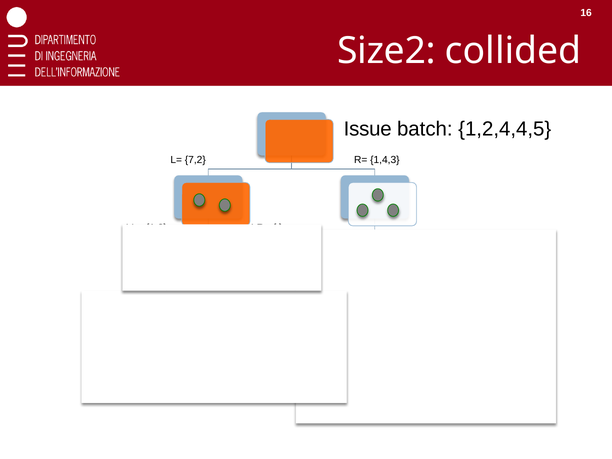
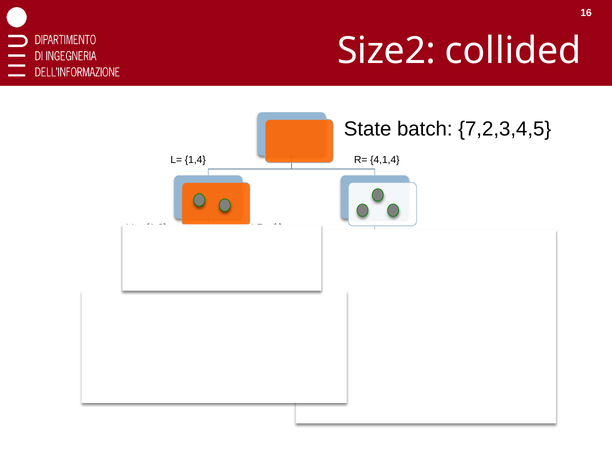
Issue: Issue -> State
1,2,4,4,5: 1,2,4,4,5 -> 7,2,3,4,5
7,2: 7,2 -> 1,4
1,4,3: 1,4,3 -> 4,1,4
